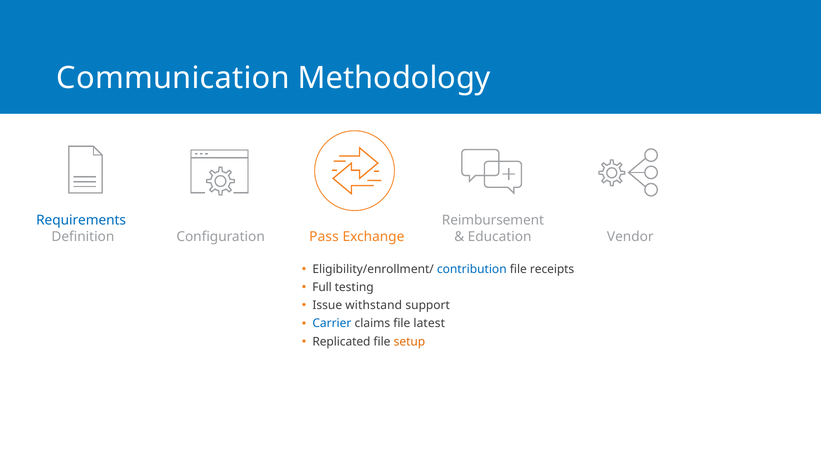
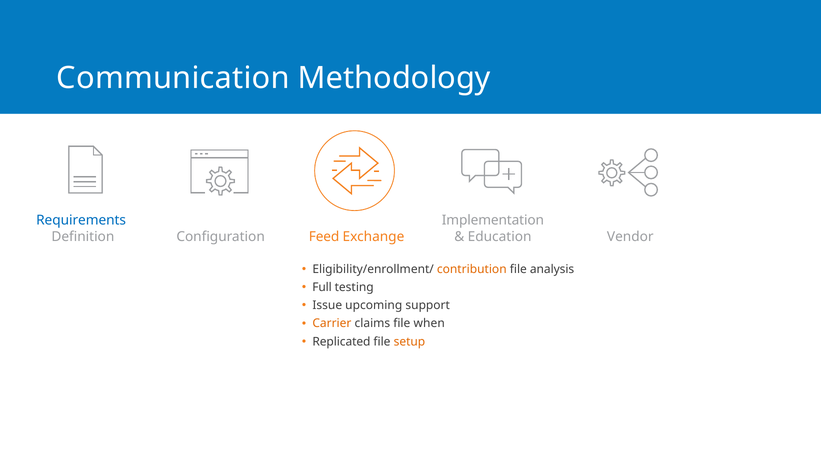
Reimbursement: Reimbursement -> Implementation
Pass: Pass -> Feed
contribution colour: blue -> orange
receipts: receipts -> analysis
withstand: withstand -> upcoming
Carrier colour: blue -> orange
latest: latest -> when
